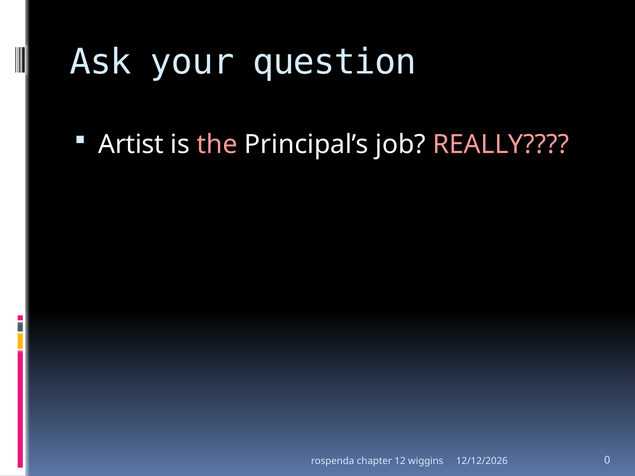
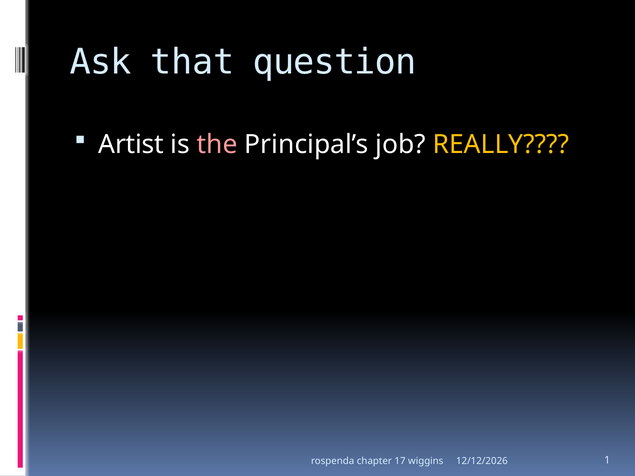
your: your -> that
REALLY colour: pink -> yellow
12: 12 -> 17
0: 0 -> 1
